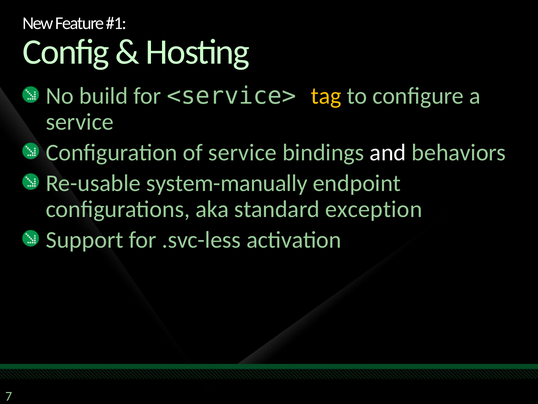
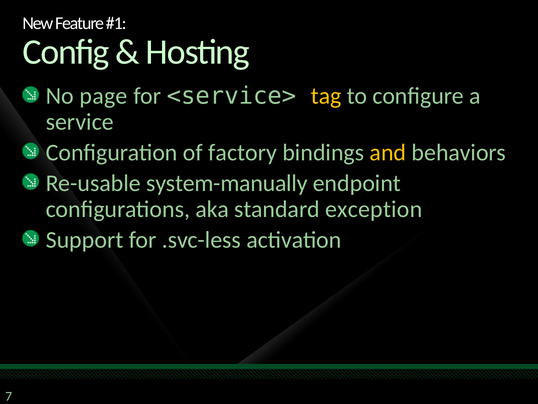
build: build -> page
of service: service -> factory
and colour: white -> yellow
